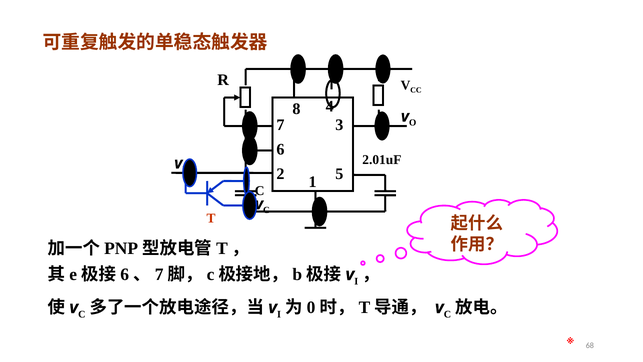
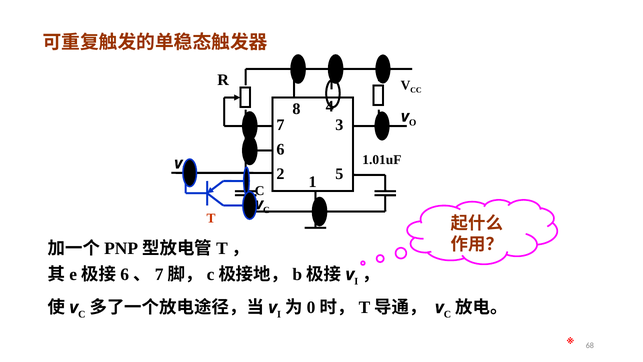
2.01uF: 2.01uF -> 1.01uF
